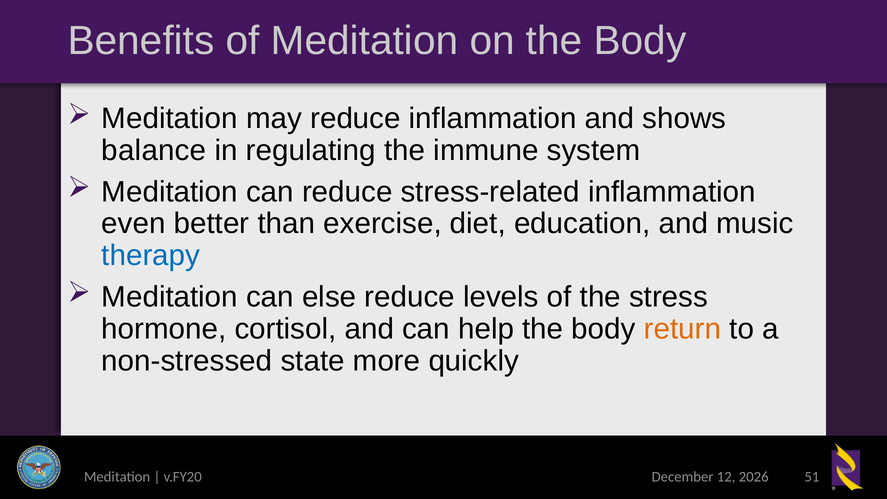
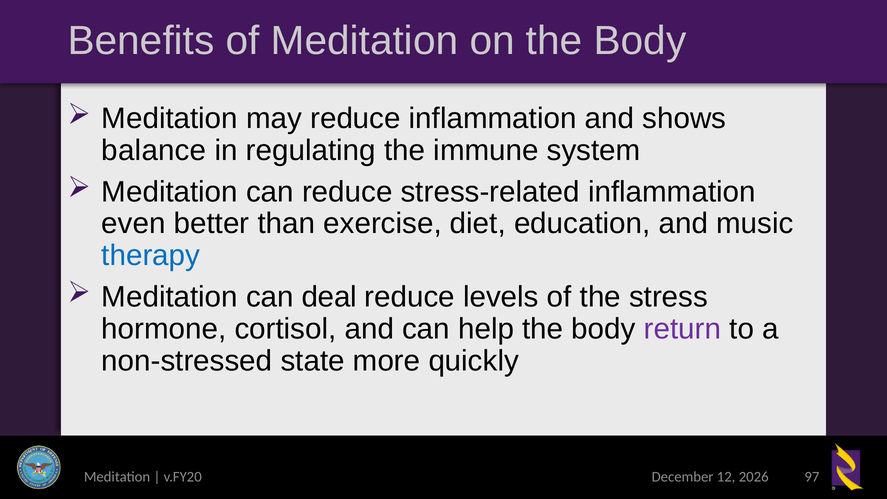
else: else -> deal
return colour: orange -> purple
51: 51 -> 97
